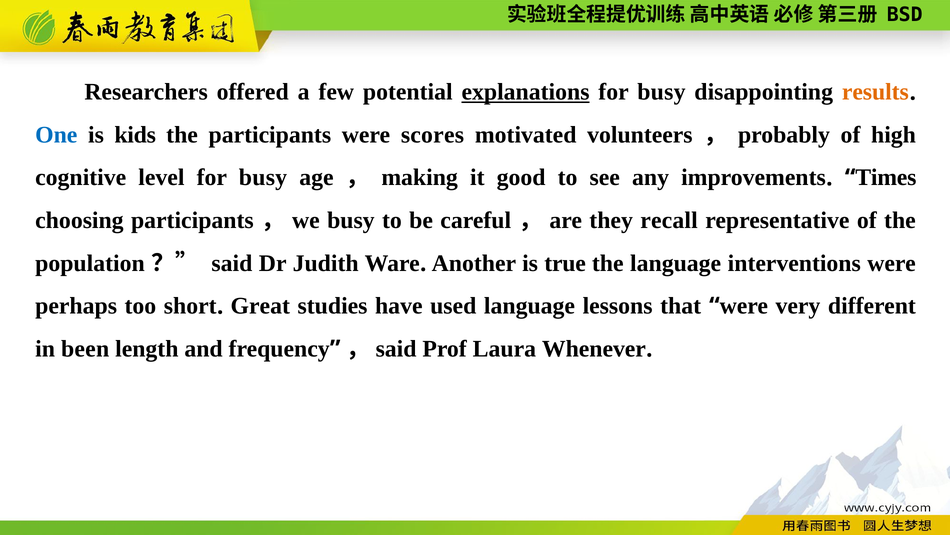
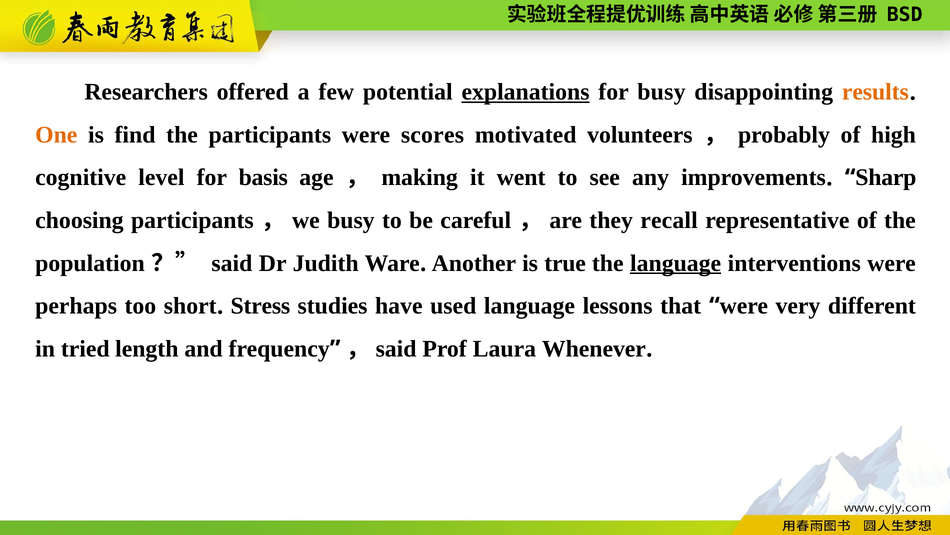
One colour: blue -> orange
kids: kids -> find
level for busy: busy -> basis
good: good -> went
Times: Times -> Sharp
language at (676, 263) underline: none -> present
Great: Great -> Stress
been: been -> tried
